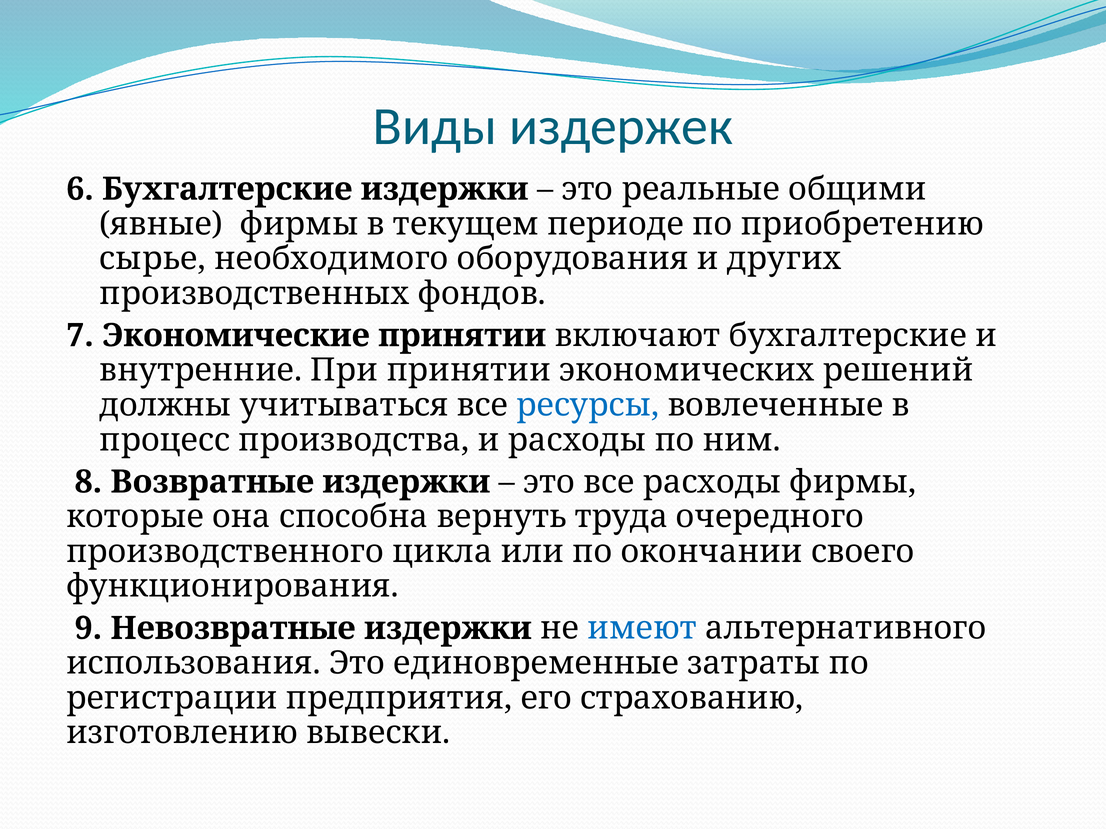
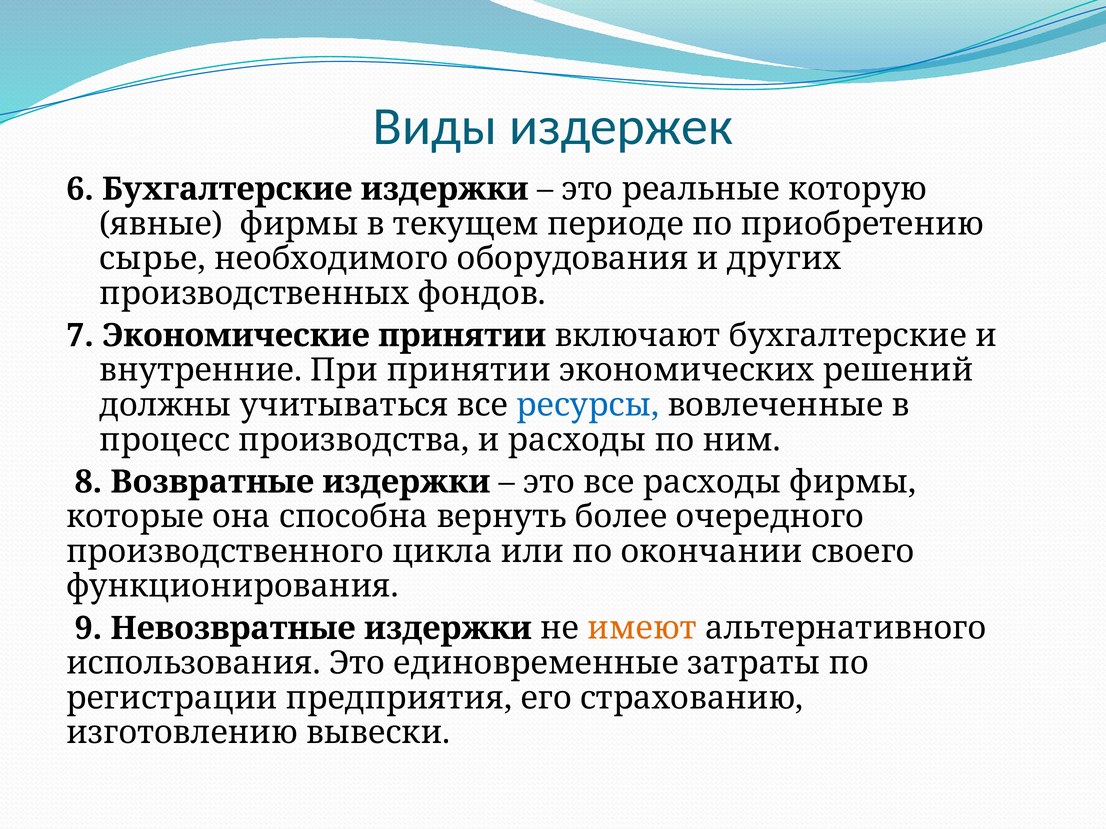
общими: общими -> которую
труда: труда -> более
имеют colour: blue -> orange
